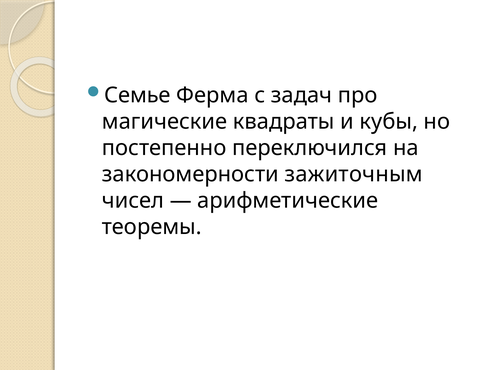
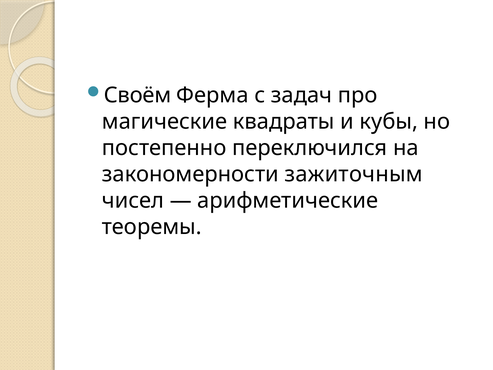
Семье: Семье -> Своём
